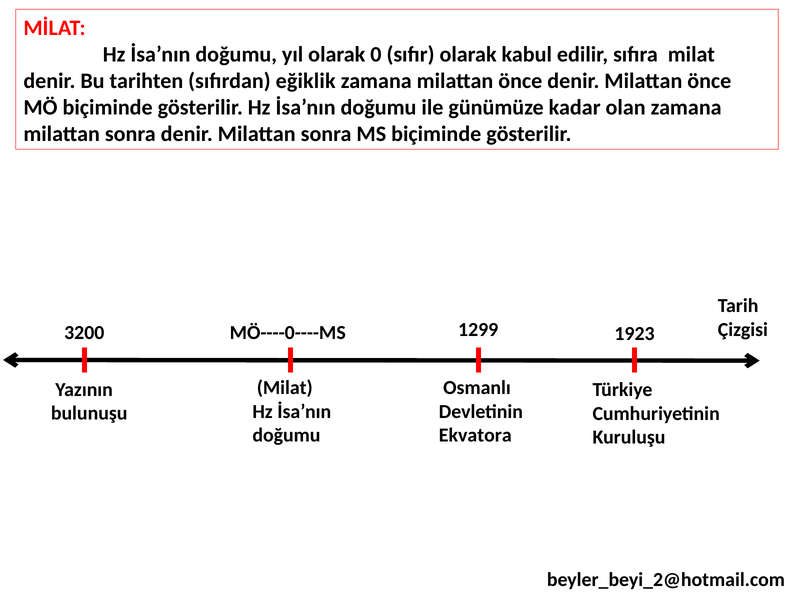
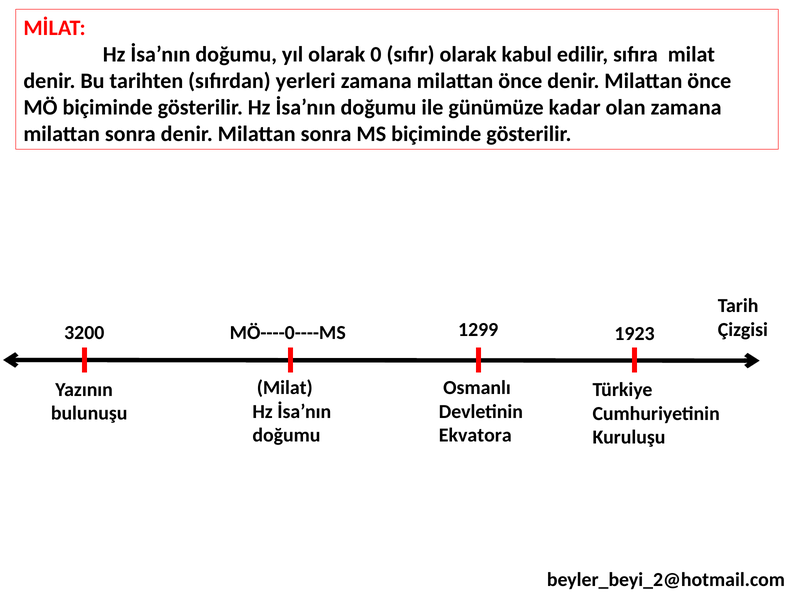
eğiklik: eğiklik -> yerleri
